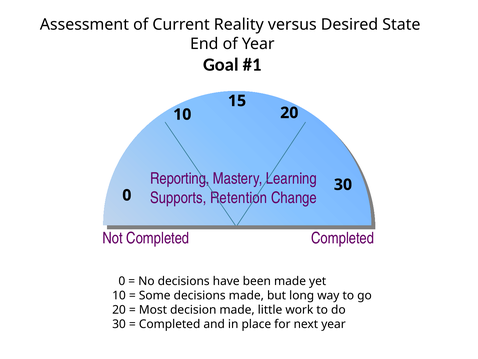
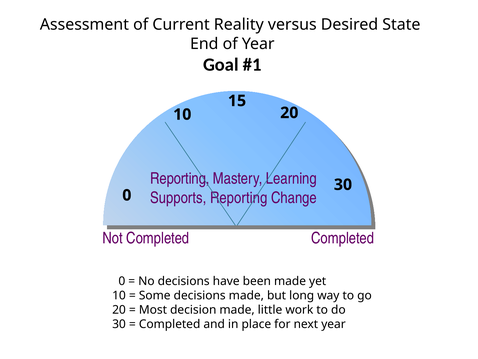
Supports Retention: Retention -> Reporting
